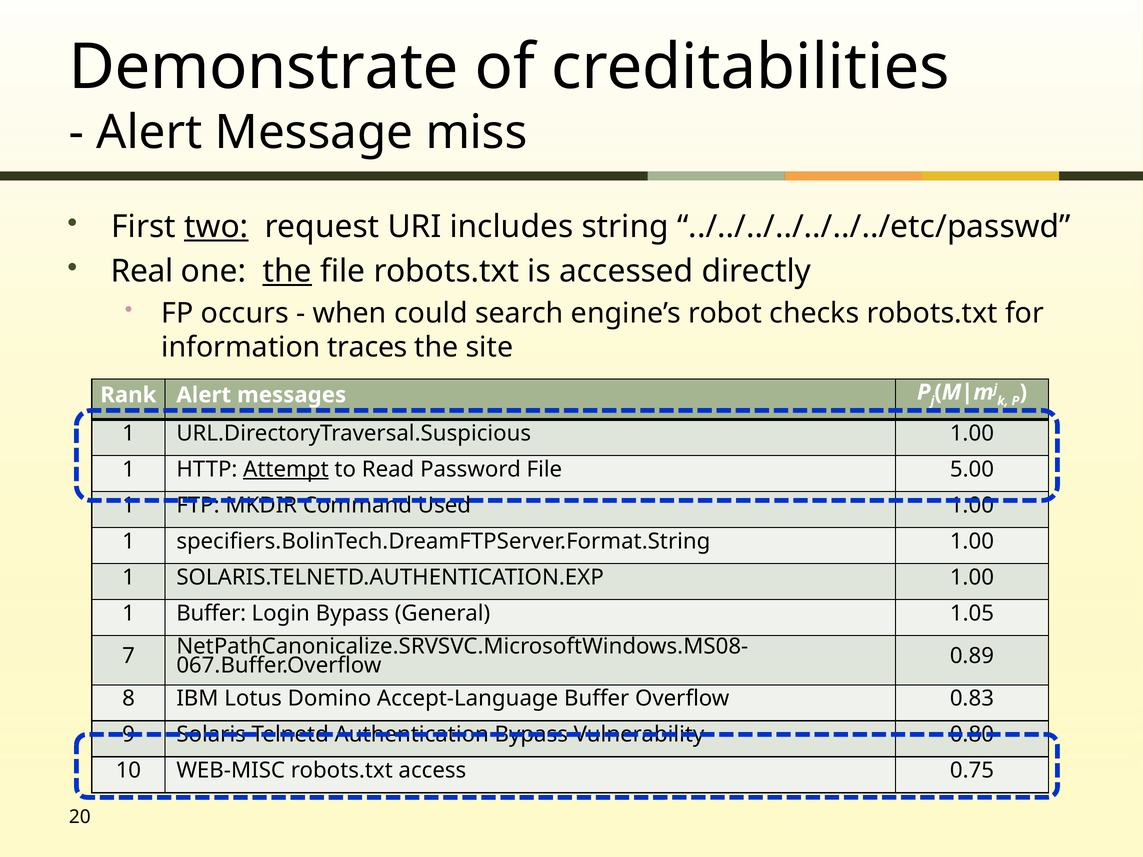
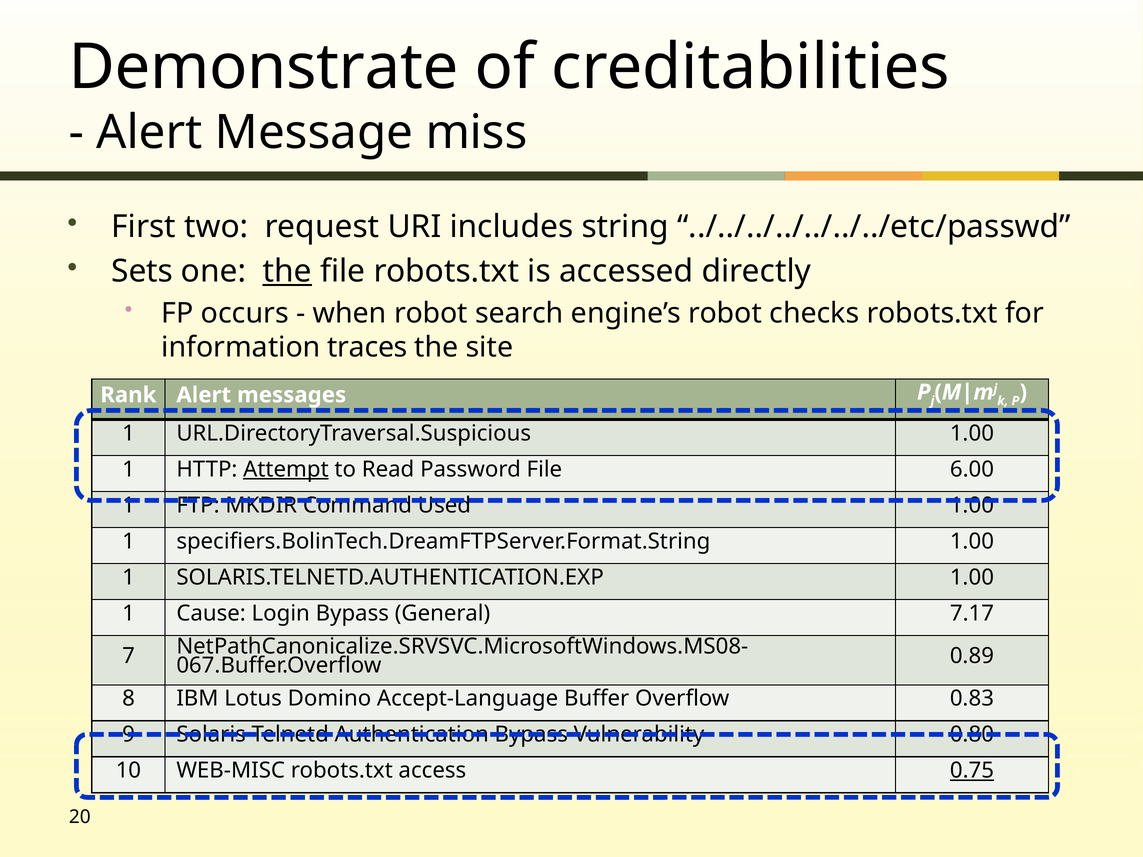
two underline: present -> none
Real: Real -> Sets
when could: could -> robot
5.00: 5.00 -> 6.00
1 Buffer: Buffer -> Cause
1.05: 1.05 -> 7.17
0.75 underline: none -> present
